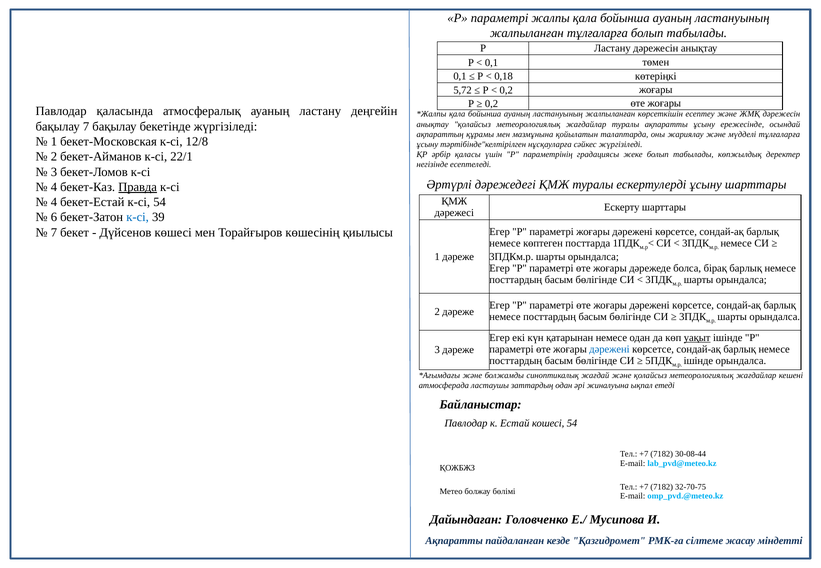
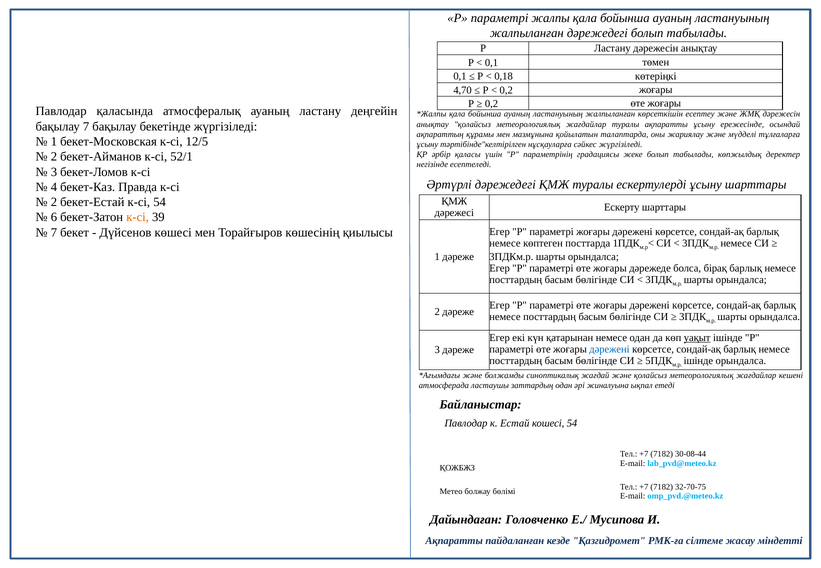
жалпыланған тұлғаларға: тұлғаларға -> дәрежедегі
5,72: 5,72 -> 4,70
12/8: 12/8 -> 12/5
22/1: 22/1 -> 52/1
Правда underline: present -> none
4 at (54, 202): 4 -> 2
к-сі at (138, 217) colour: blue -> orange
